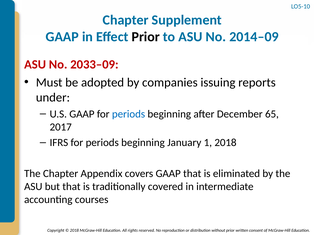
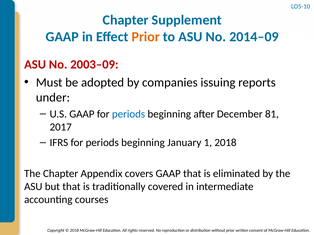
Prior at (146, 37) colour: black -> orange
2033–09: 2033–09 -> 2003–09
65: 65 -> 81
